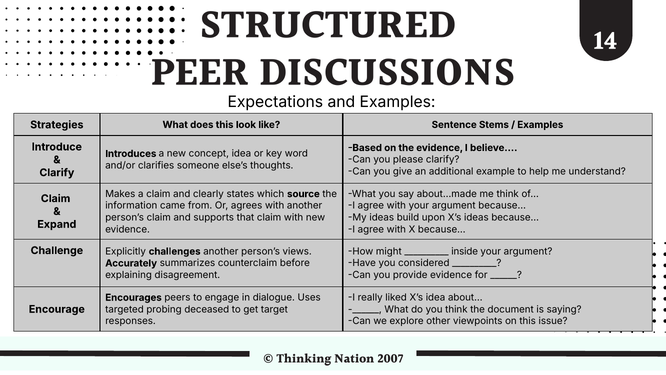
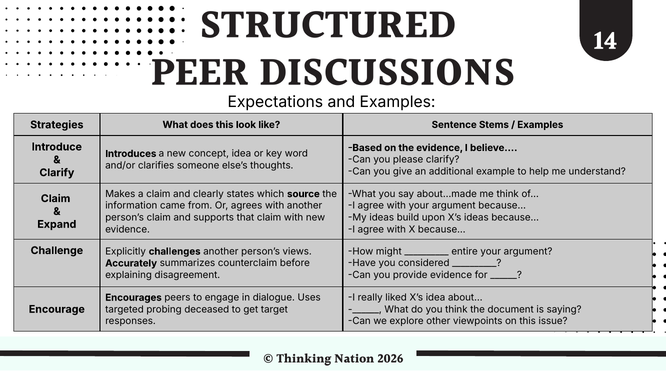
inside: inside -> entire
2007: 2007 -> 2026
